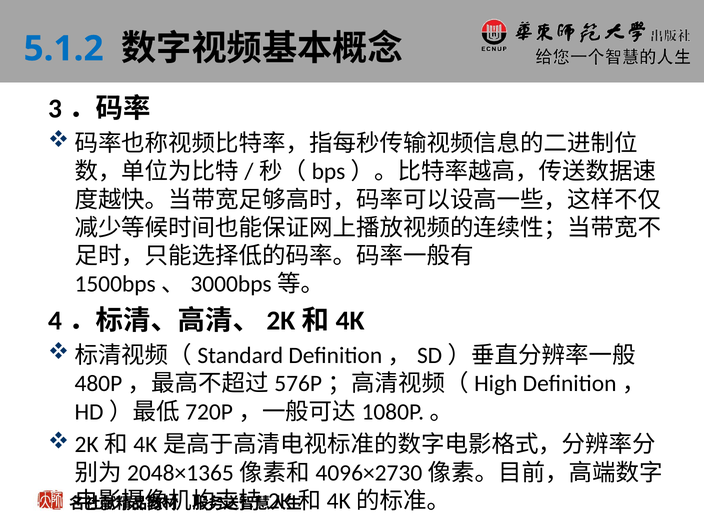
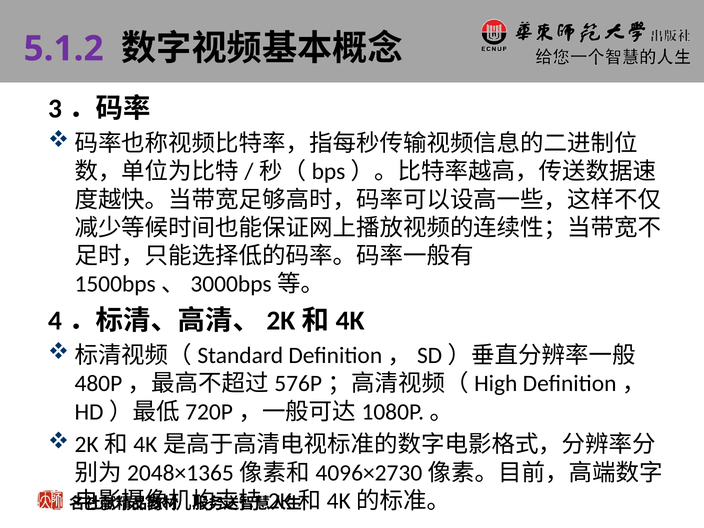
5.1.2 colour: blue -> purple
